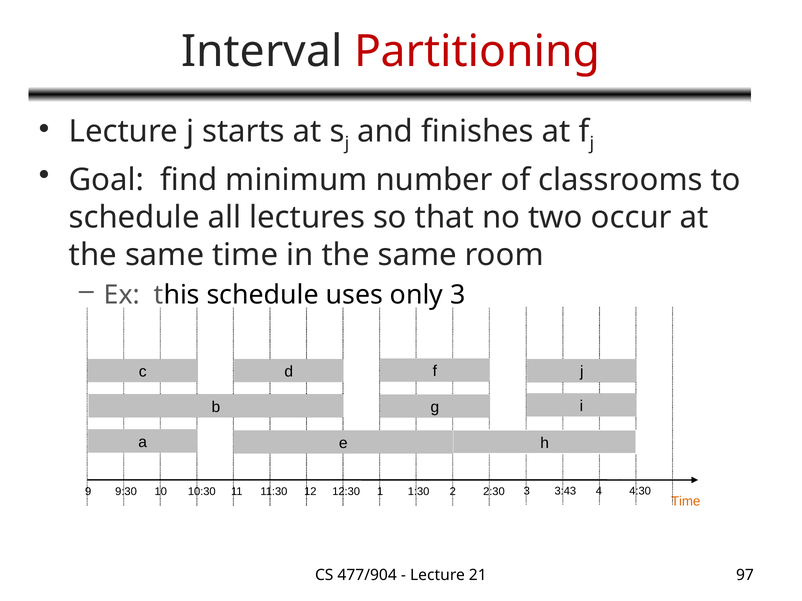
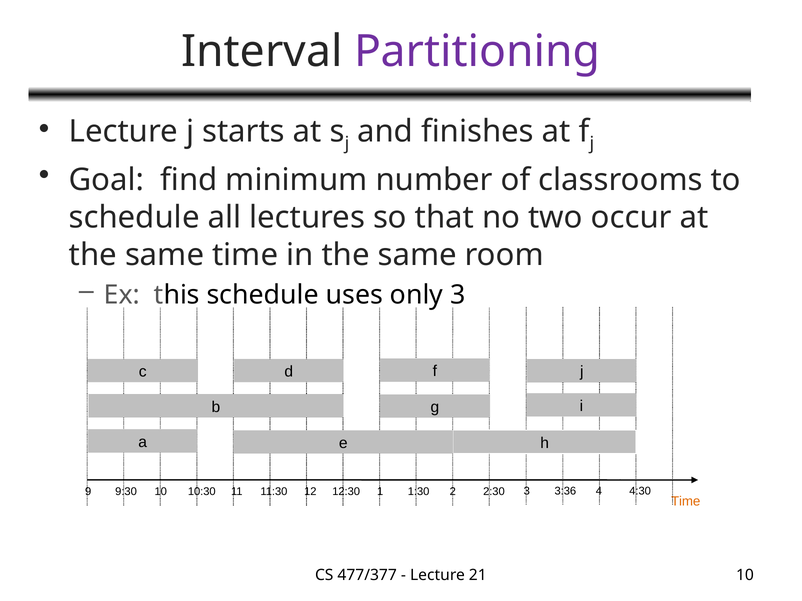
Partitioning colour: red -> purple
3:43: 3:43 -> 3:36
477/904: 477/904 -> 477/377
21 97: 97 -> 10
